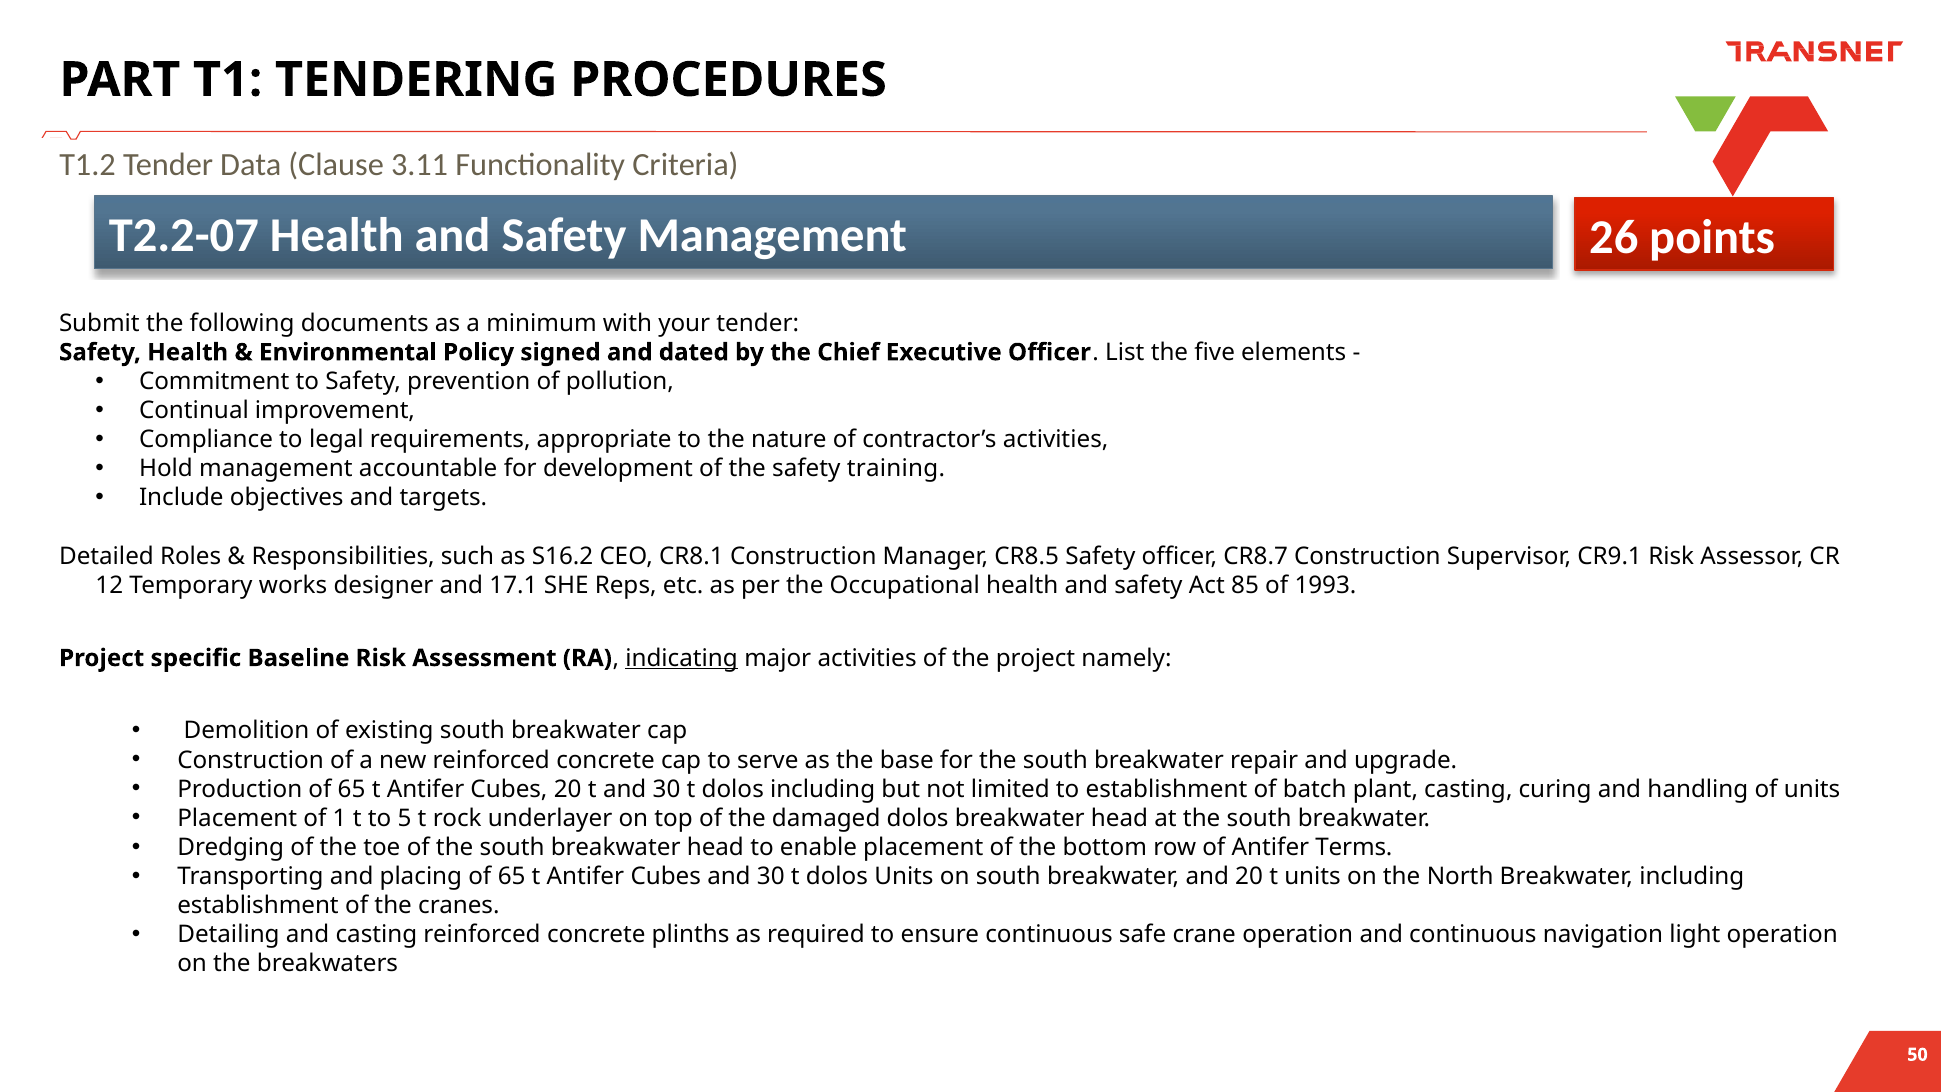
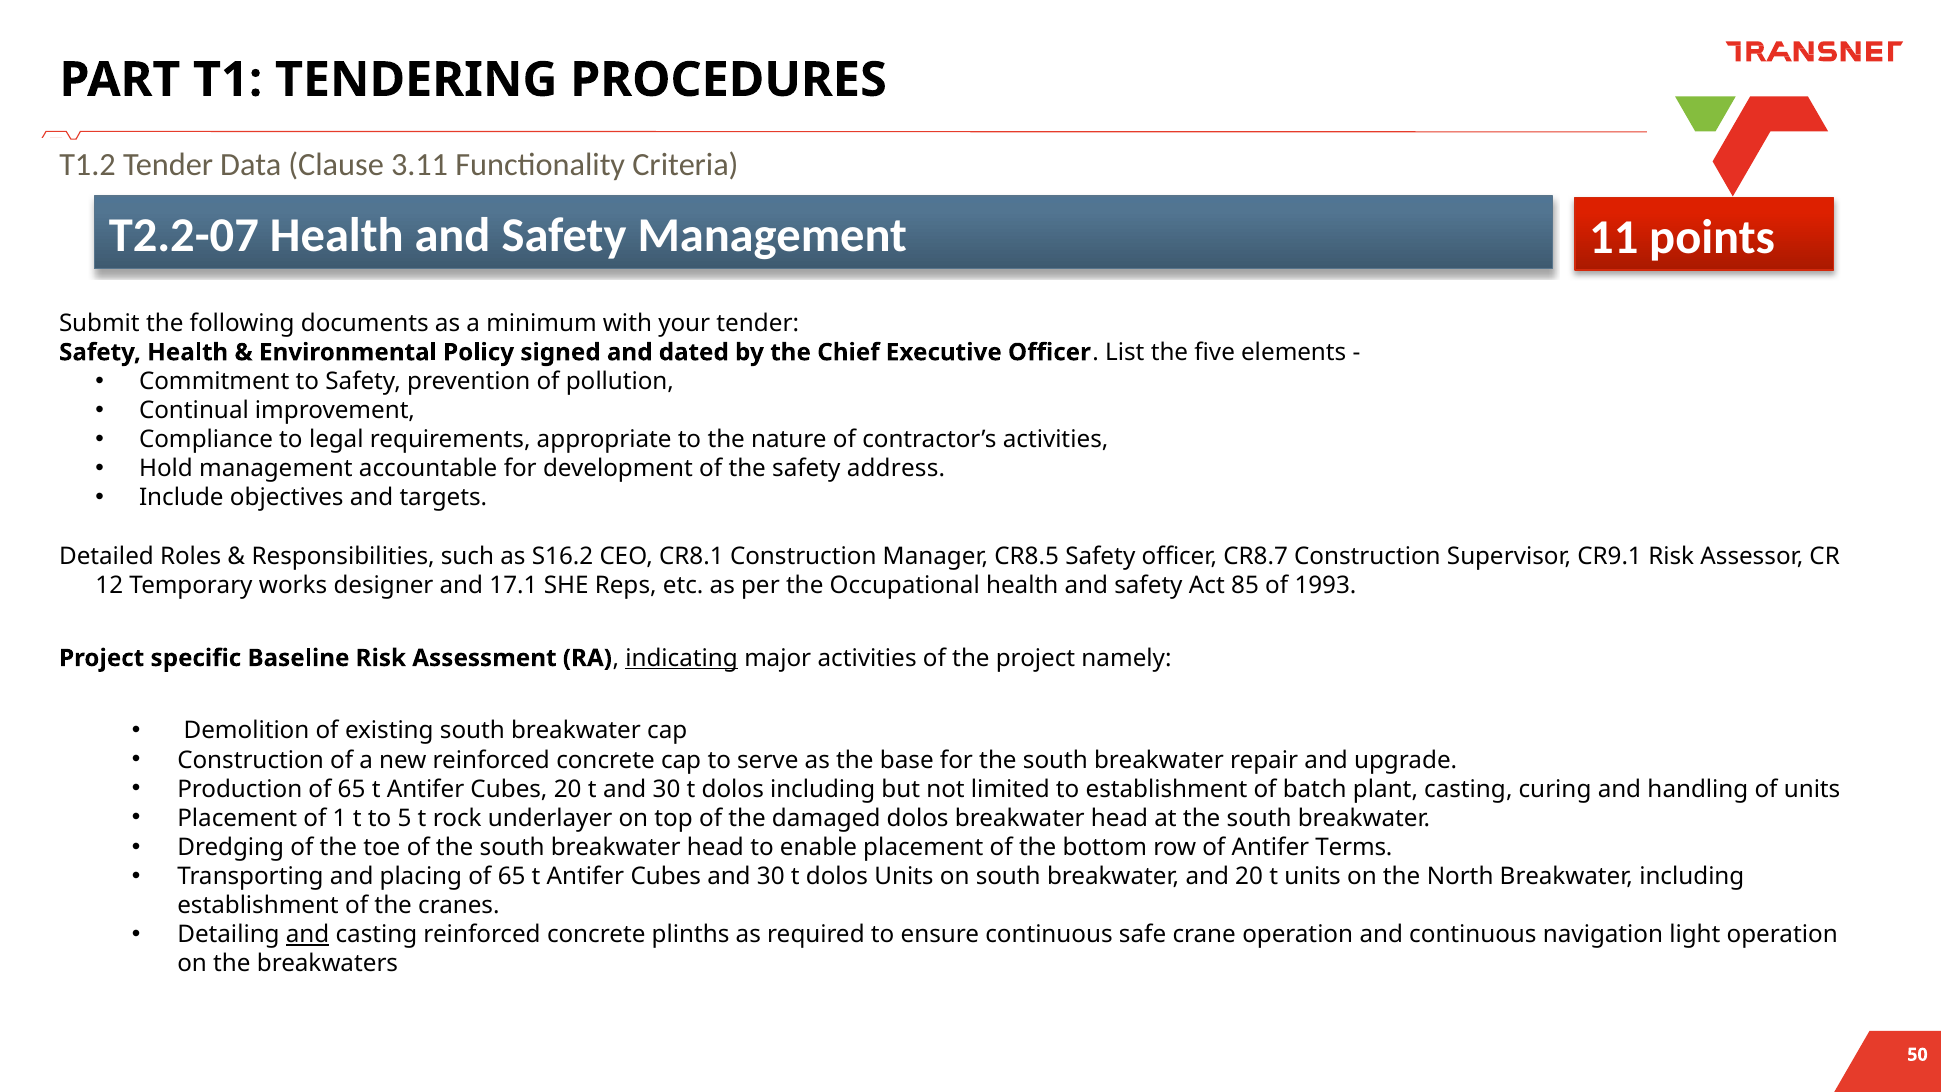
26: 26 -> 11
training: training -> address
and at (308, 935) underline: none -> present
